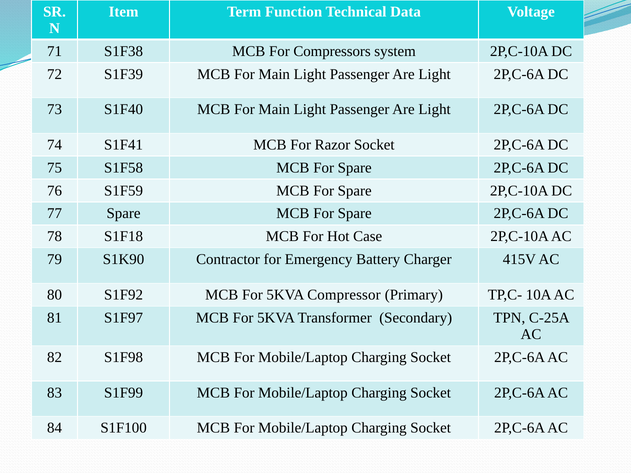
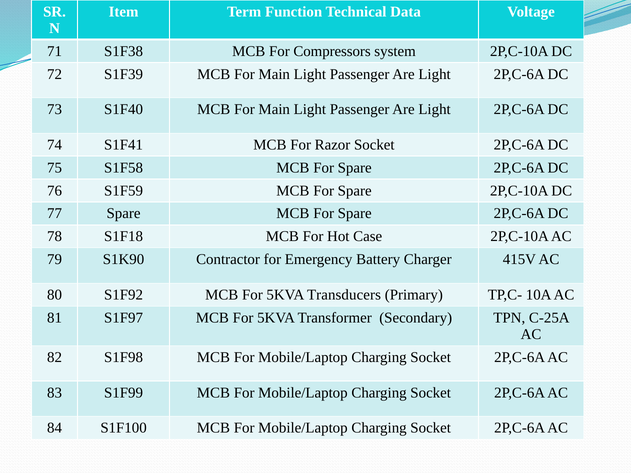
Compressor: Compressor -> Transducers
